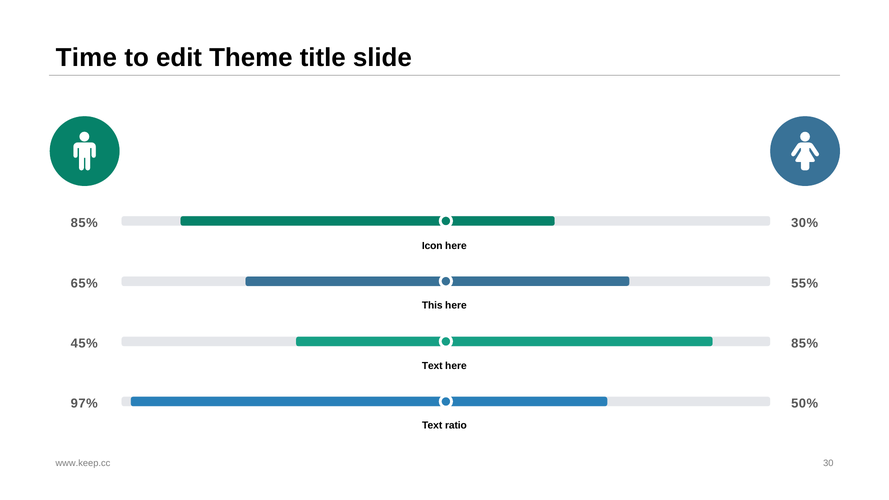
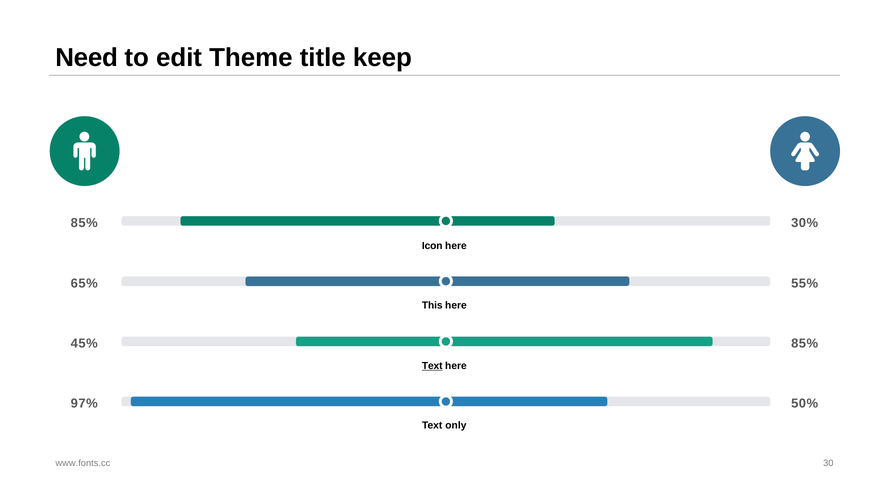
Time: Time -> Need
slide: slide -> keep
Text at (432, 366) underline: none -> present
ratio: ratio -> only
www.keep.cc: www.keep.cc -> www.fonts.cc
